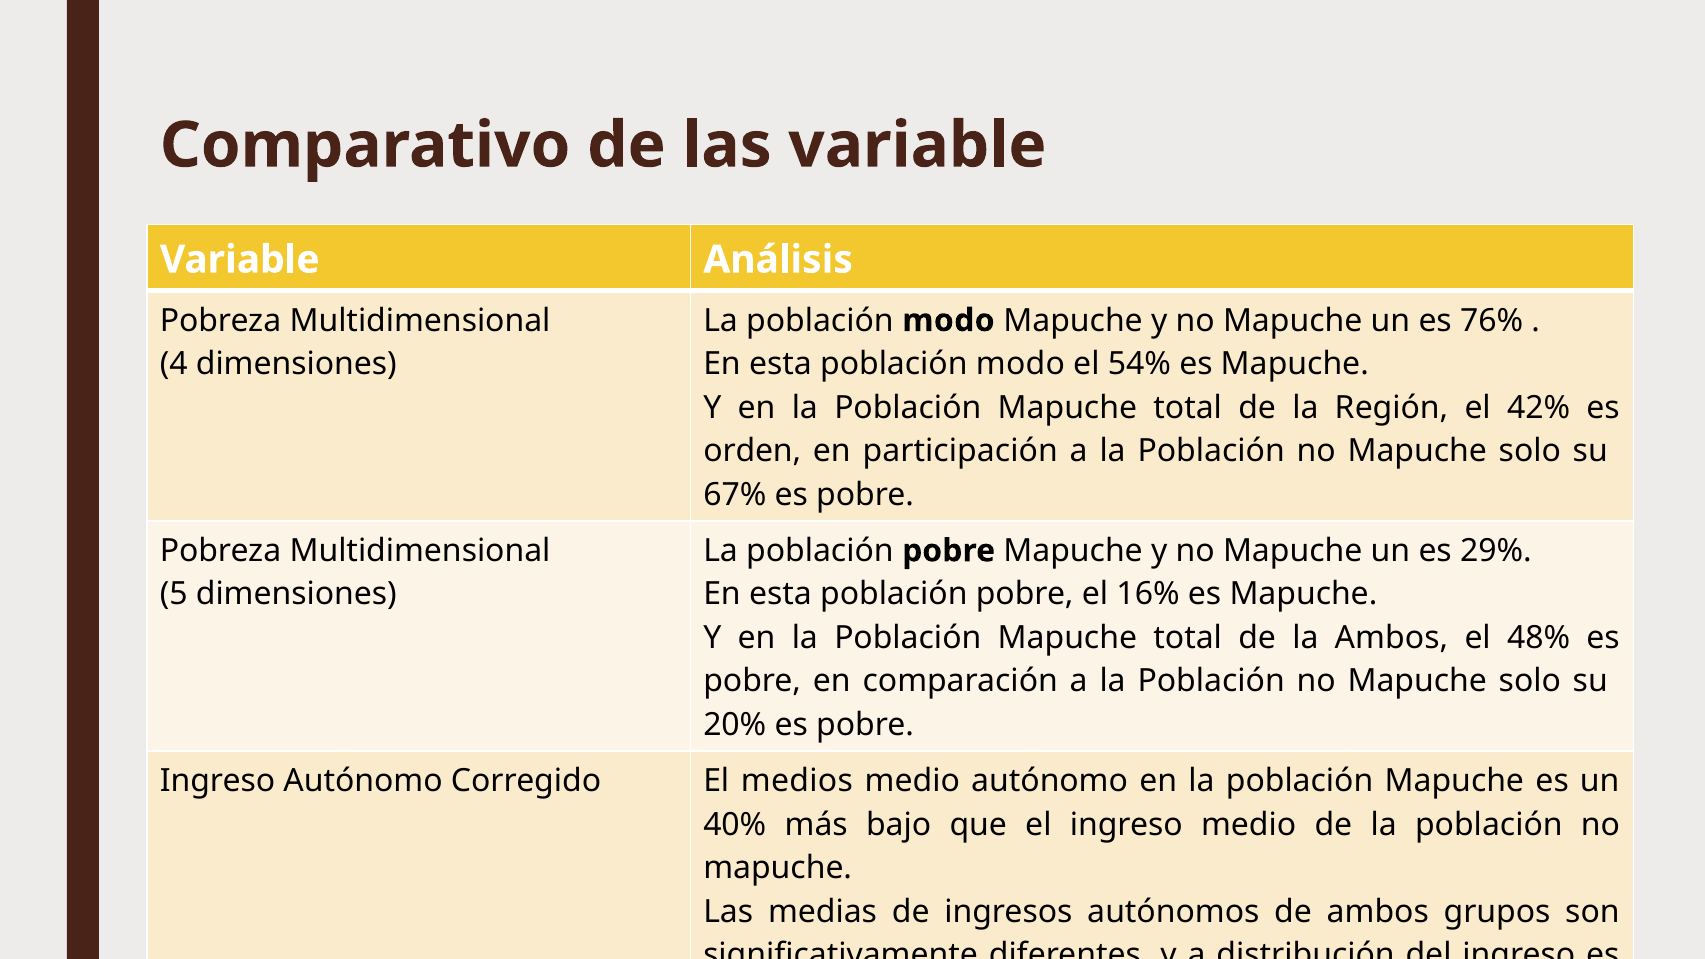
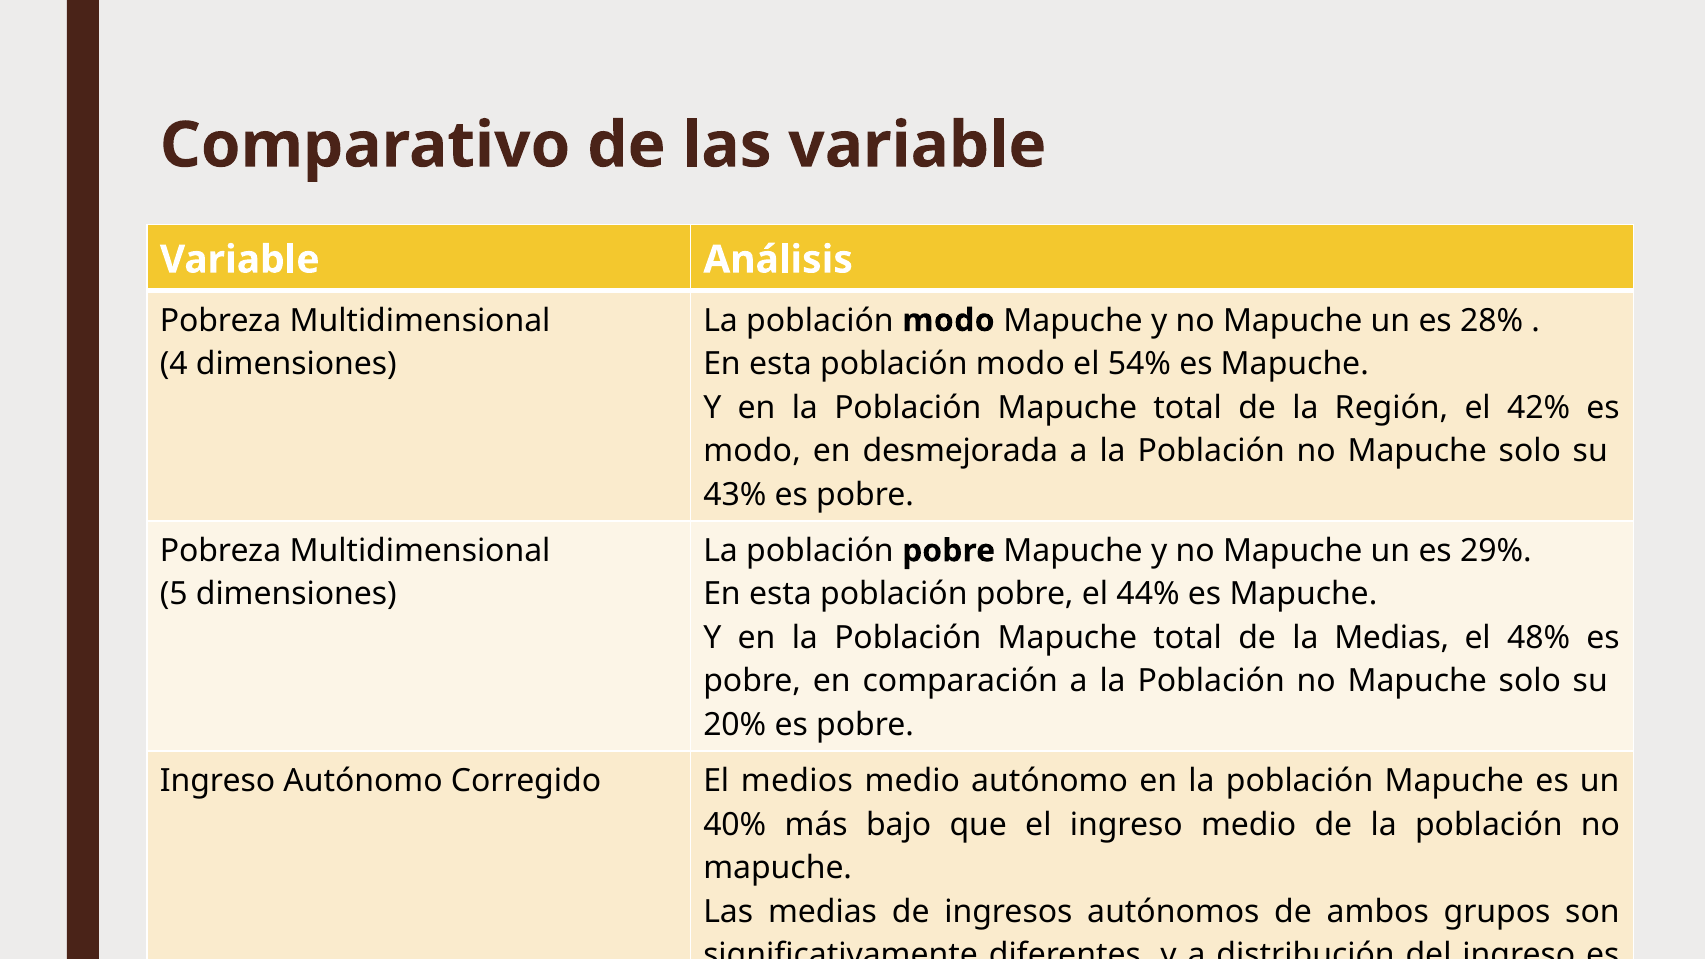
76%: 76% -> 28%
orden at (752, 451): orden -> modo
participación: participación -> desmejorada
67%: 67% -> 43%
16%: 16% -> 44%
la Ambos: Ambos -> Medias
